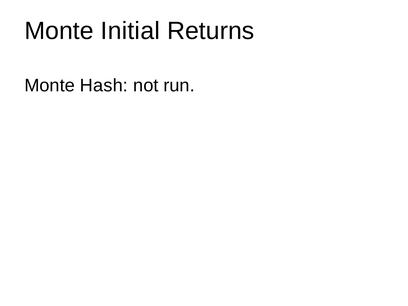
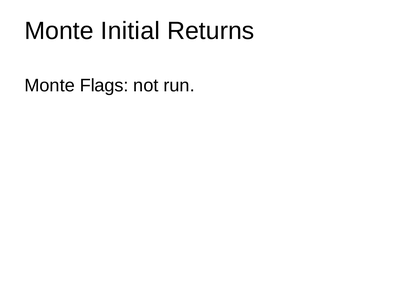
Hash: Hash -> Flags
